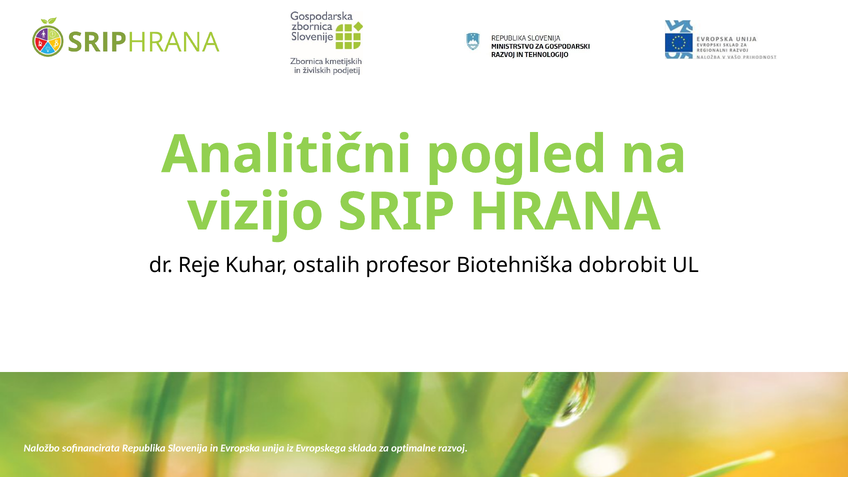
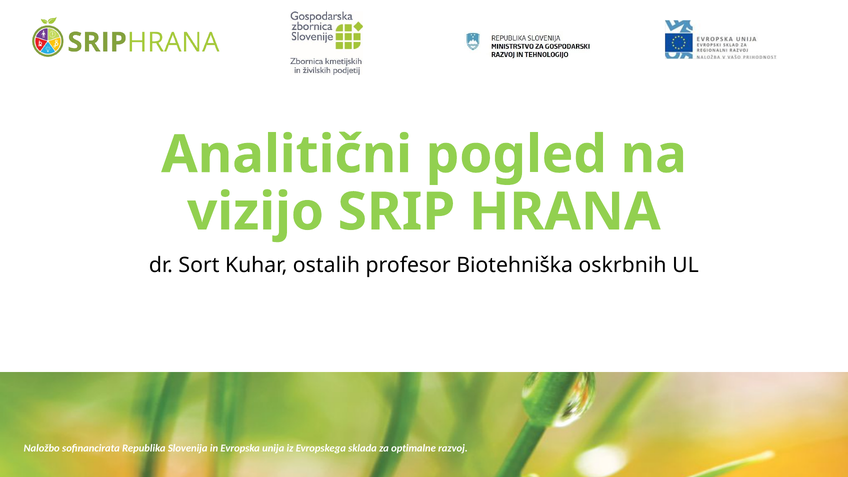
Reje: Reje -> Sort
dobrobit: dobrobit -> oskrbnih
